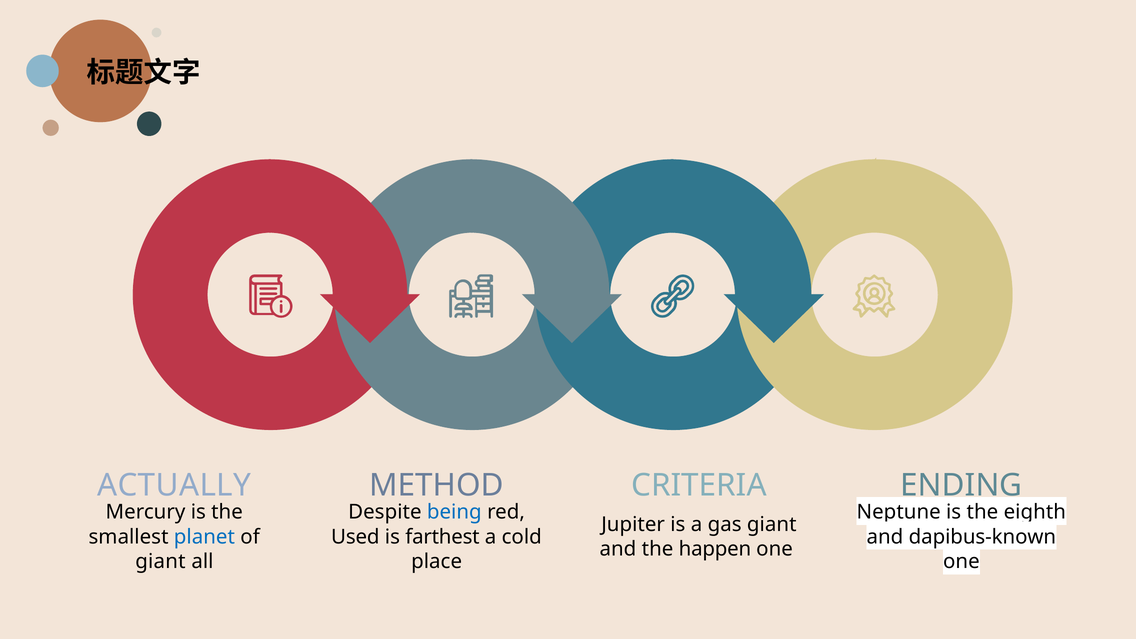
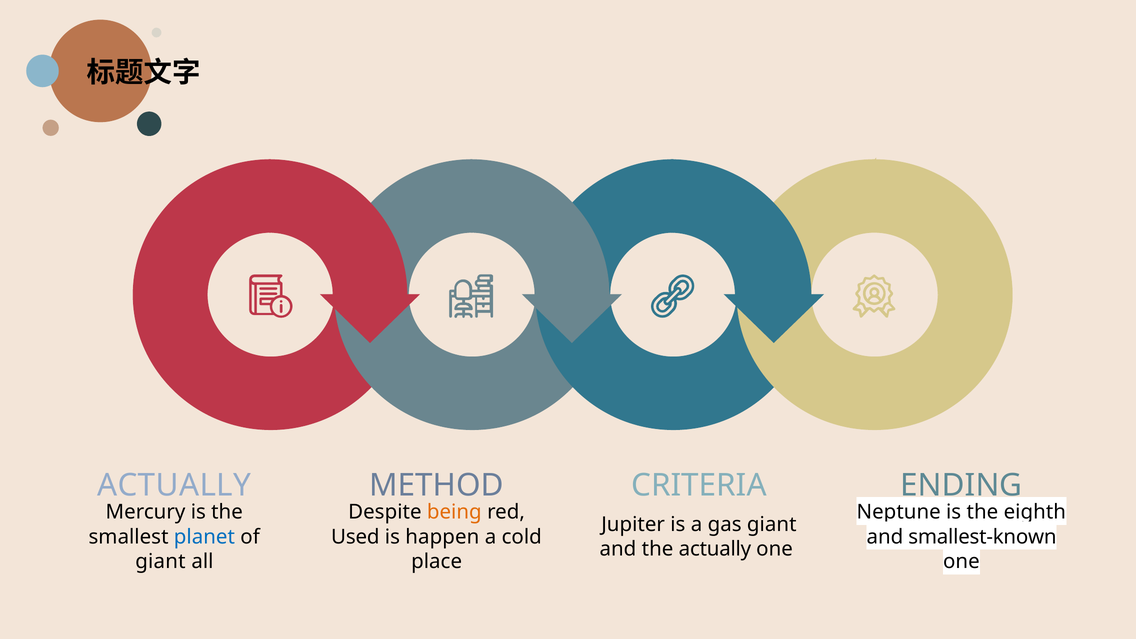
being colour: blue -> orange
farthest: farthest -> happen
dapibus-known: dapibus-known -> smallest-known
the happen: happen -> actually
